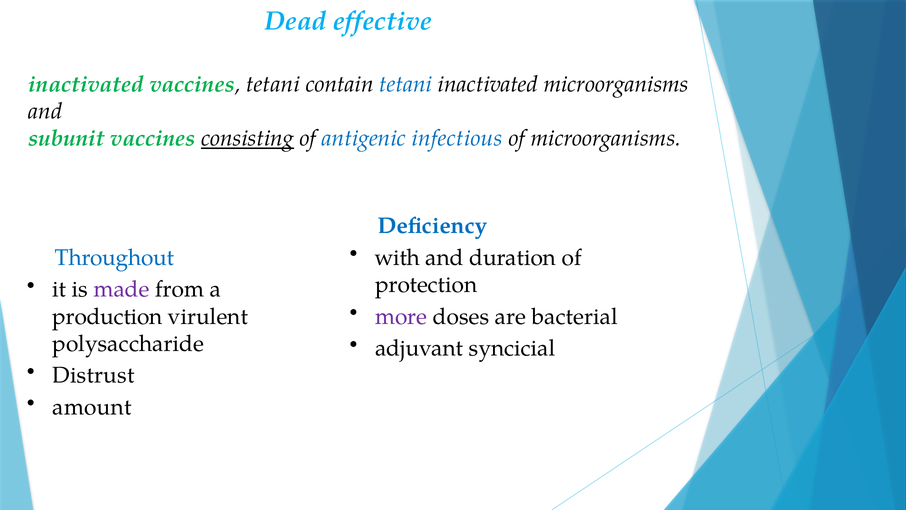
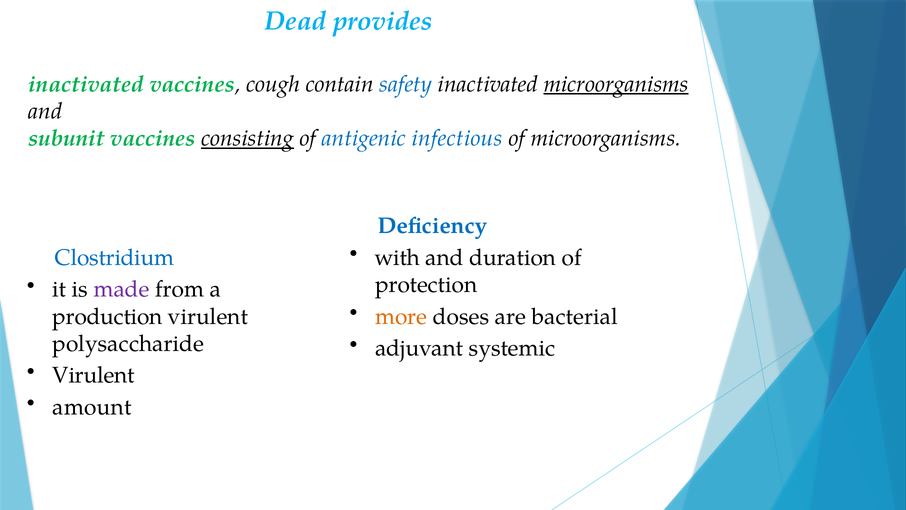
effective: effective -> provides
vaccines tetani: tetani -> cough
contain tetani: tetani -> safety
microorganisms at (616, 84) underline: none -> present
Throughout: Throughout -> Clostridium
more colour: purple -> orange
syncicial: syncicial -> systemic
Distrust at (93, 375): Distrust -> Virulent
